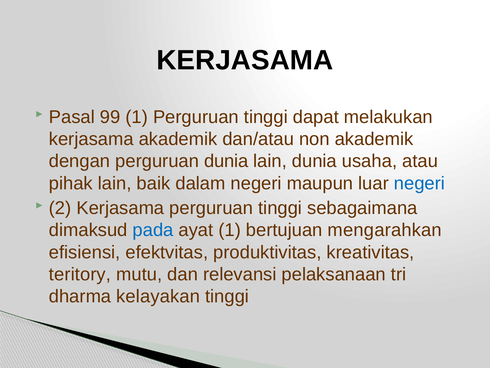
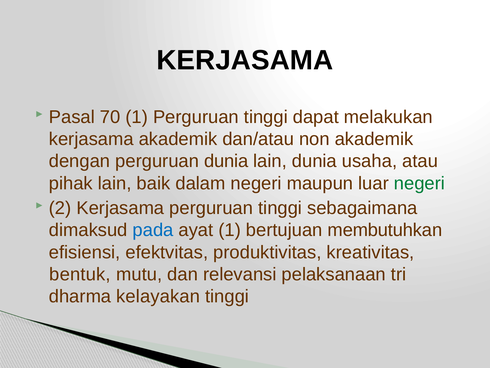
99: 99 -> 70
negeri at (419, 183) colour: blue -> green
mengarahkan: mengarahkan -> membutuhkan
teritory: teritory -> bentuk
